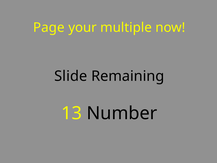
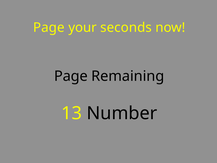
multiple: multiple -> seconds
Slide at (71, 76): Slide -> Page
